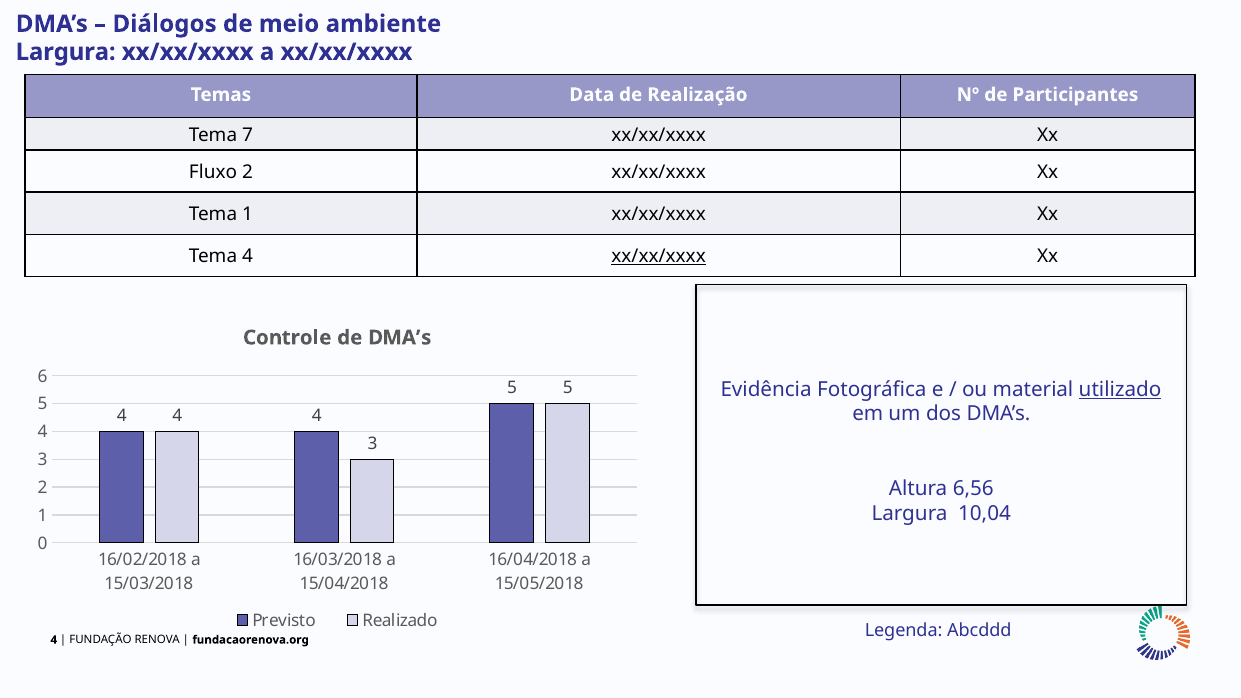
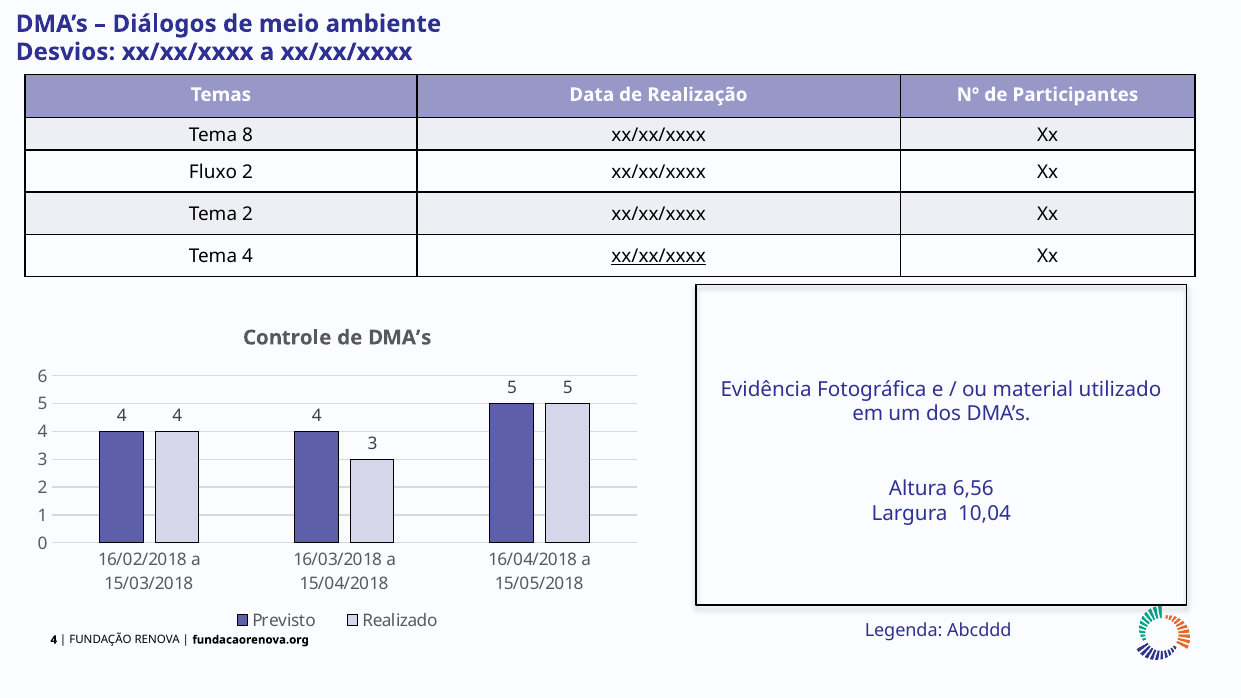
Largura at (66, 52): Largura -> Desvios
7: 7 -> 8
Tema 1: 1 -> 2
utilizado underline: present -> none
